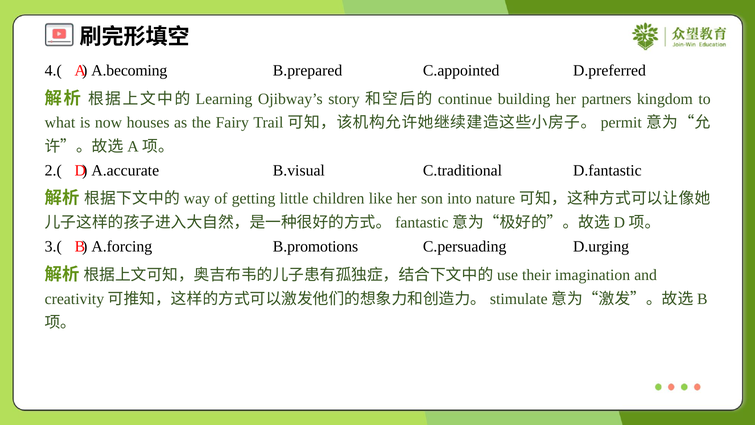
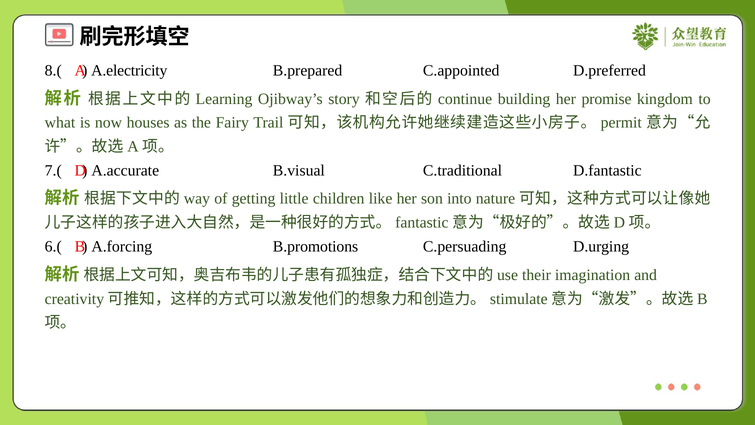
4.(: 4.( -> 8.(
A.becoming: A.becoming -> A.electricity
partners: partners -> promise
2.(: 2.( -> 7.(
3.(: 3.( -> 6.(
